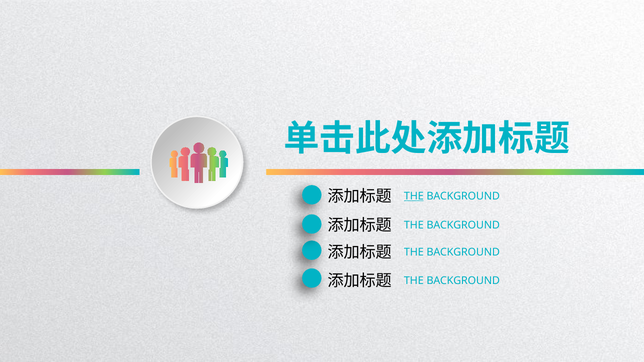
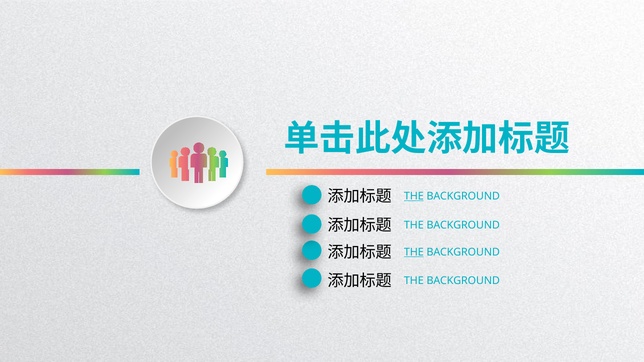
THE at (414, 252) underline: none -> present
